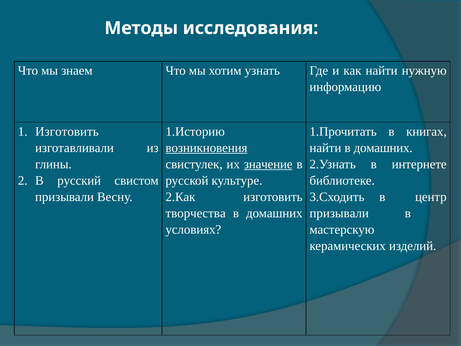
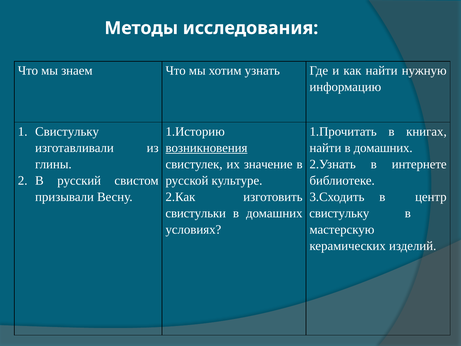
Изготовить at (67, 131): Изготовить -> Свистульку
значение underline: present -> none
творчества: творчества -> свистульки
призывали at (339, 213): призывали -> свистульку
